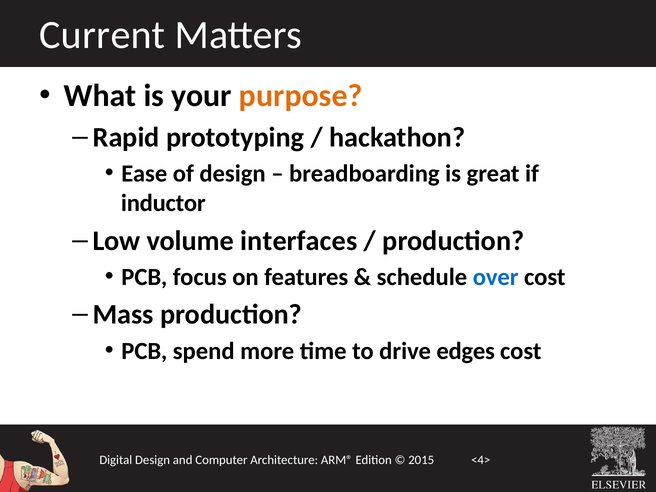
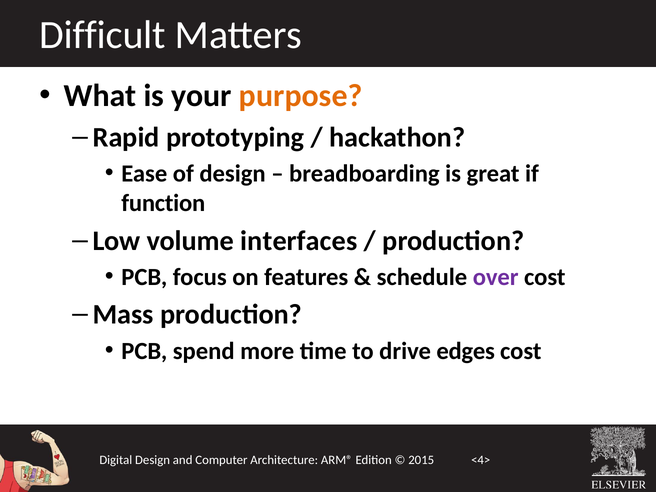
Current: Current -> Difficult
inductor: inductor -> function
over colour: blue -> purple
